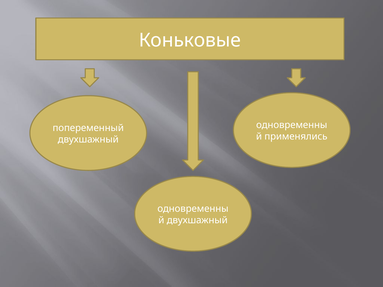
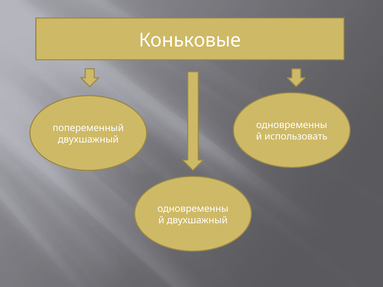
применялись: применялись -> использовать
